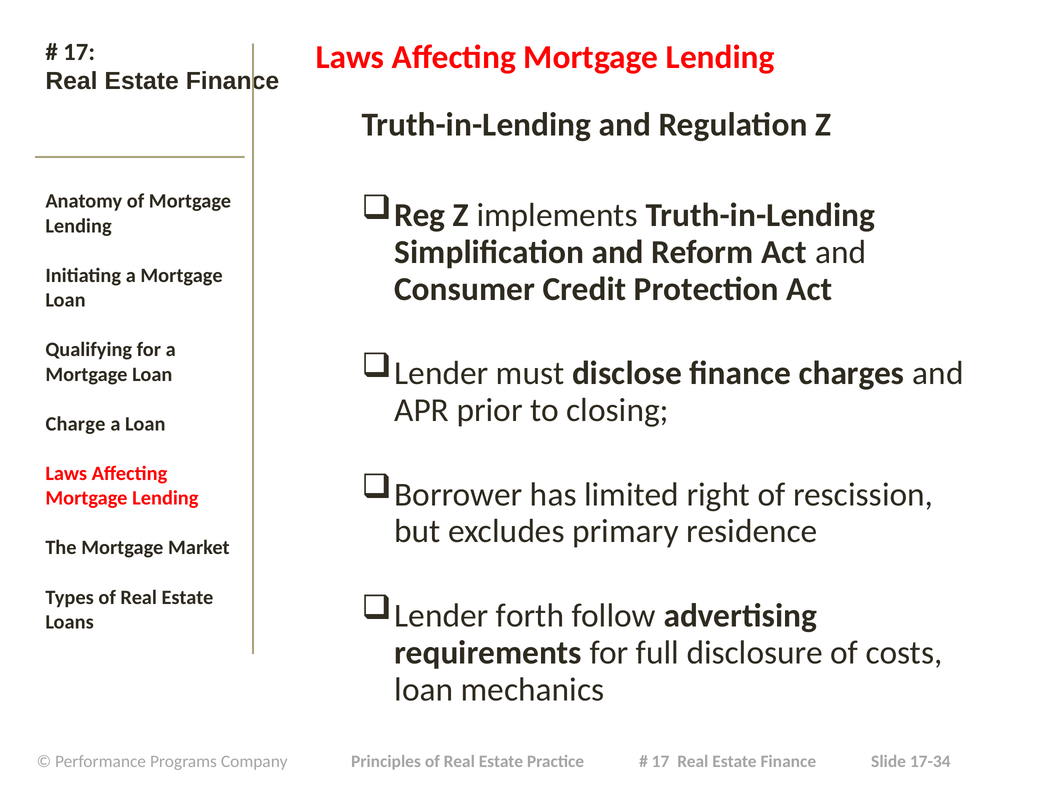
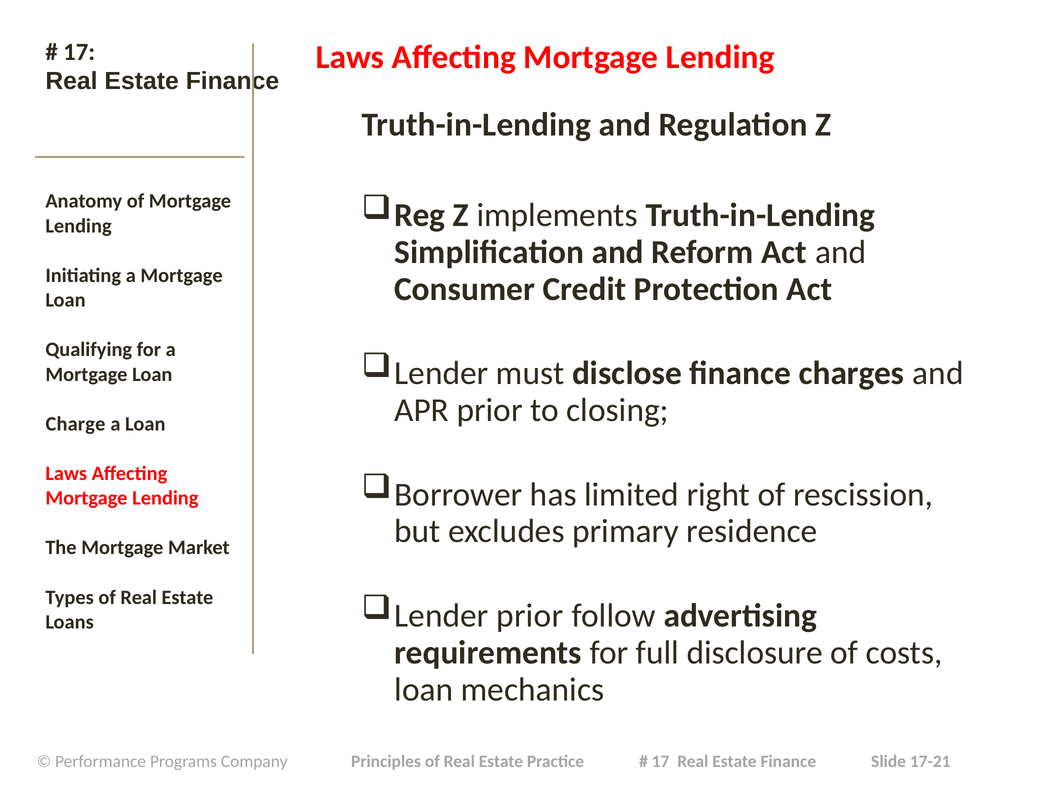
Lender forth: forth -> prior
17-34: 17-34 -> 17-21
